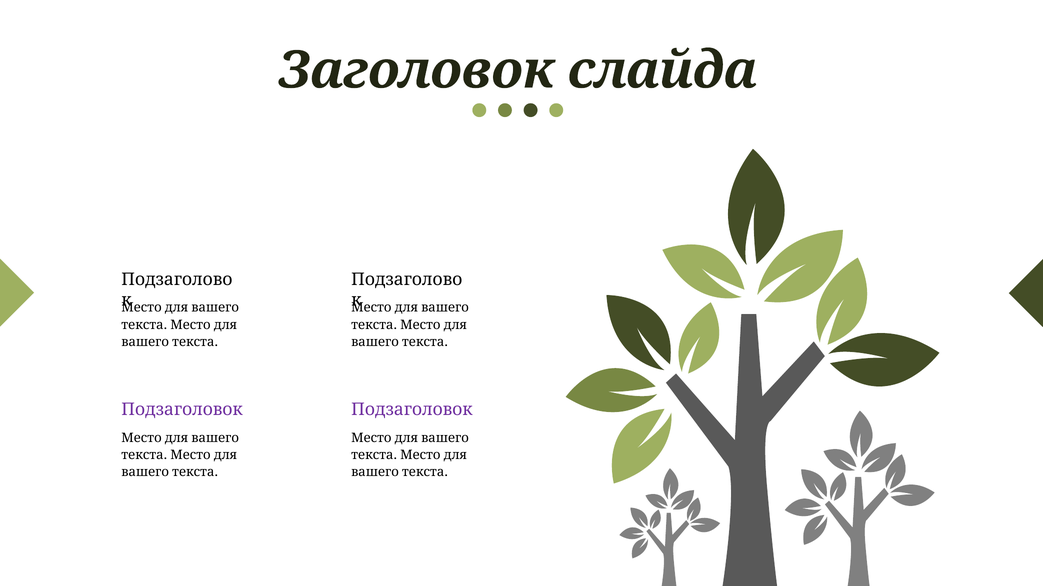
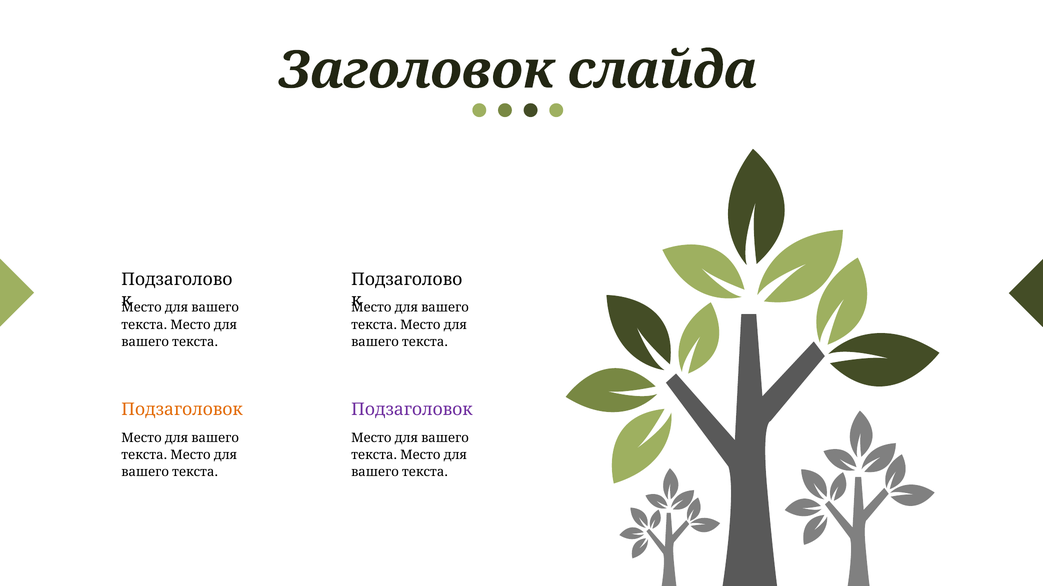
Подзаголовок at (182, 410) colour: purple -> orange
